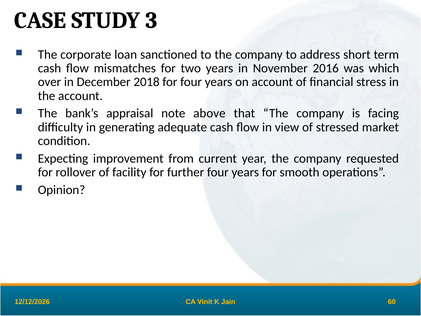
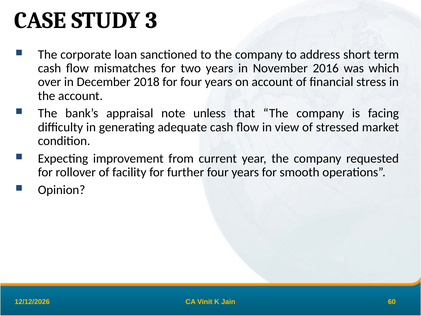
above: above -> unless
